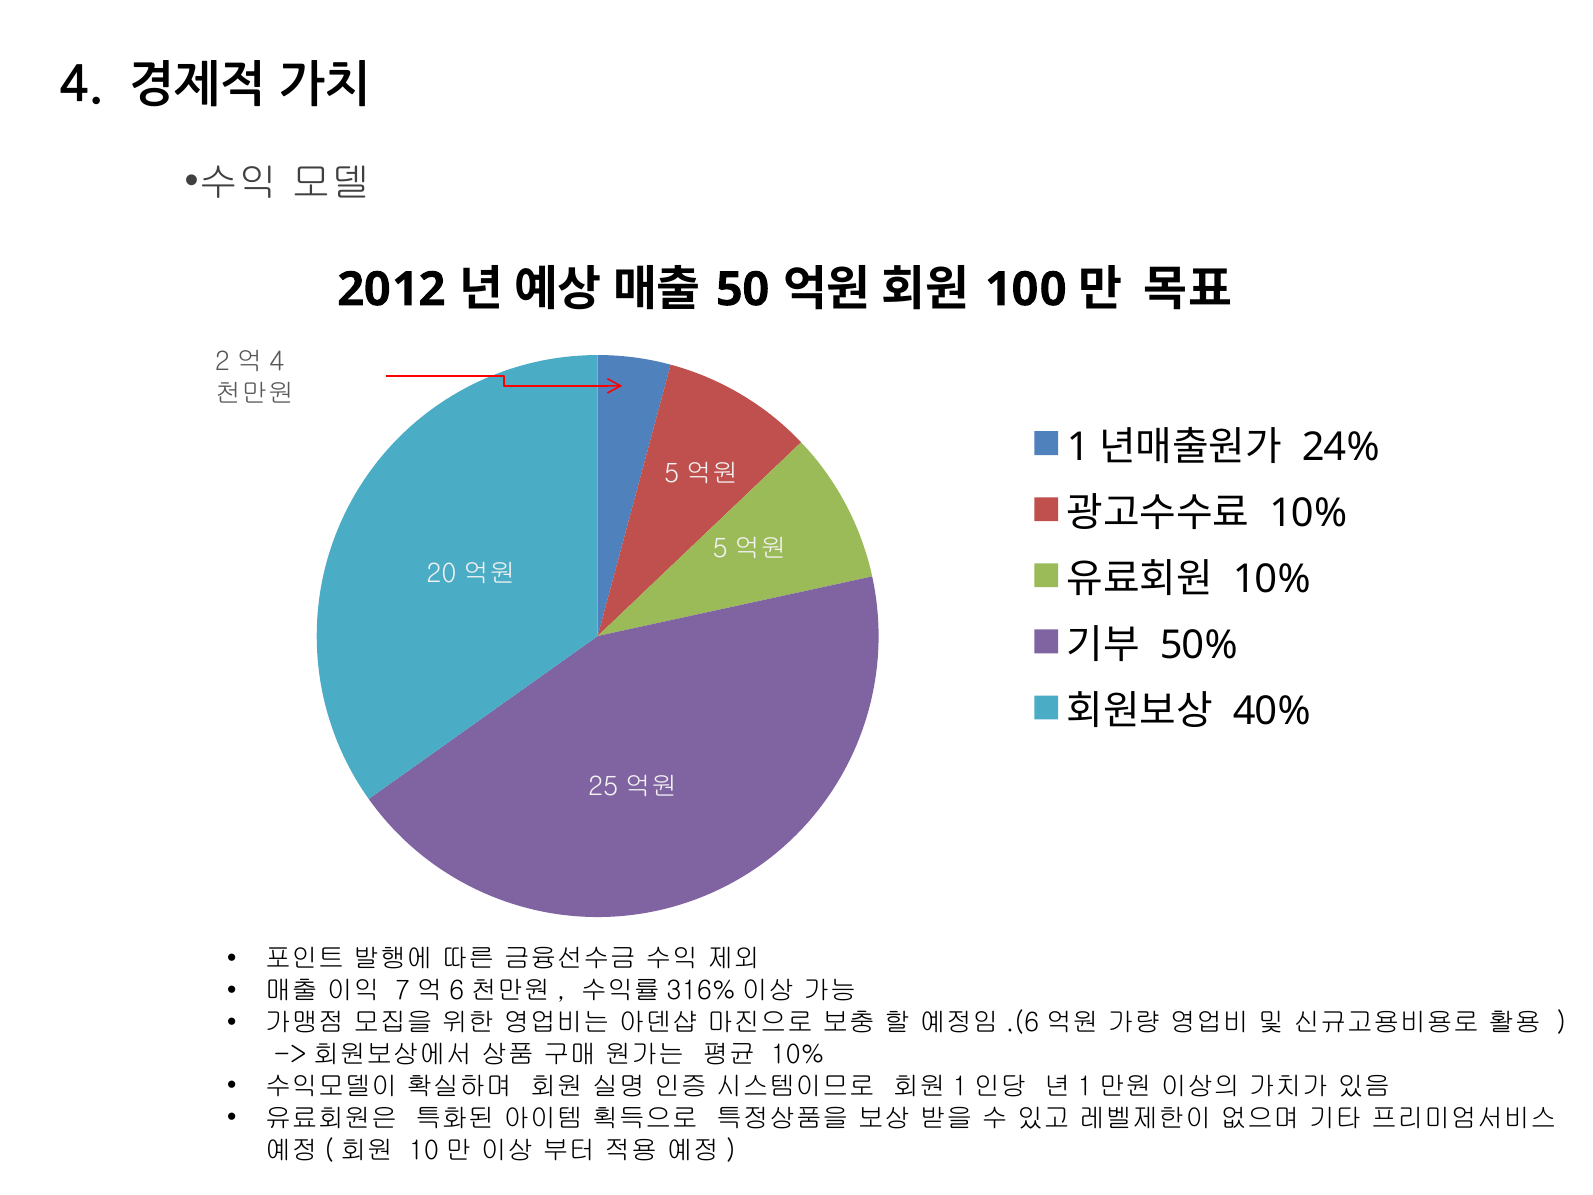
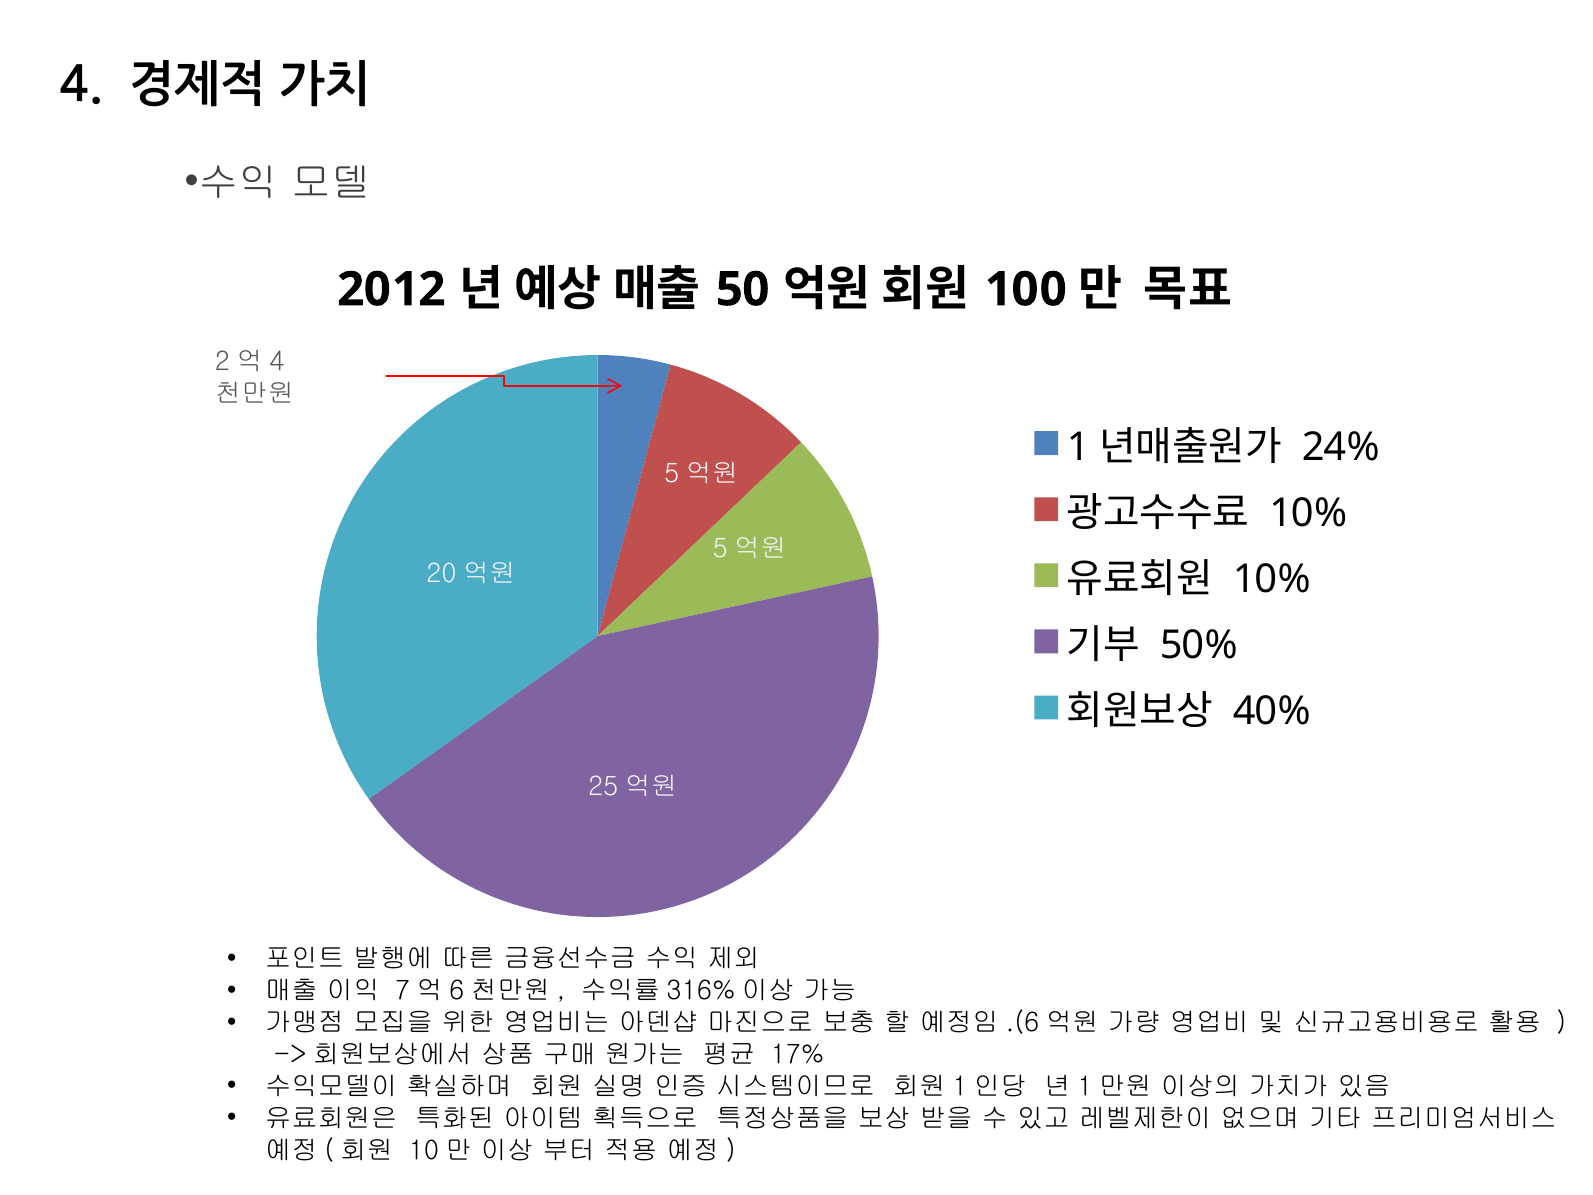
10% at (797, 1055): 10% -> 17%
